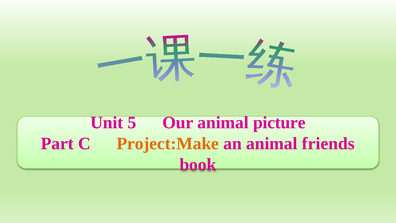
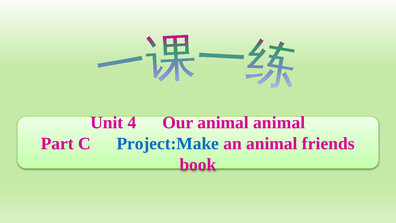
5: 5 -> 4
animal picture: picture -> animal
Project:Make colour: orange -> blue
